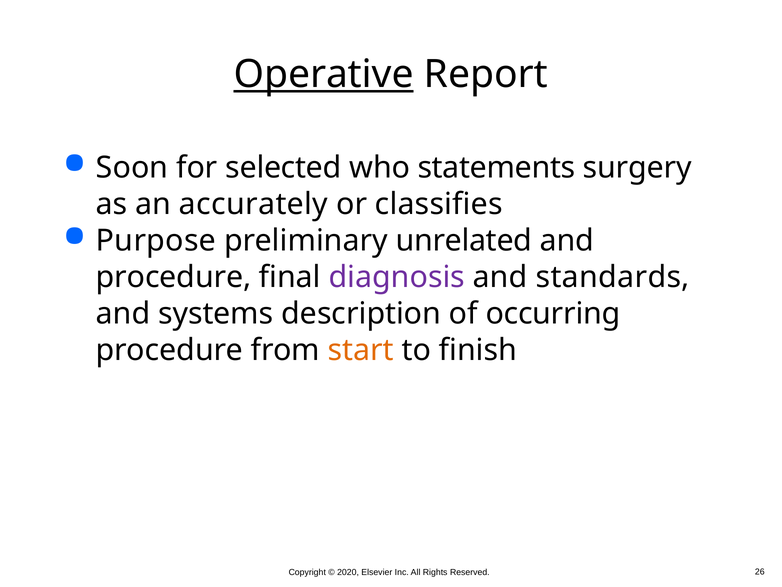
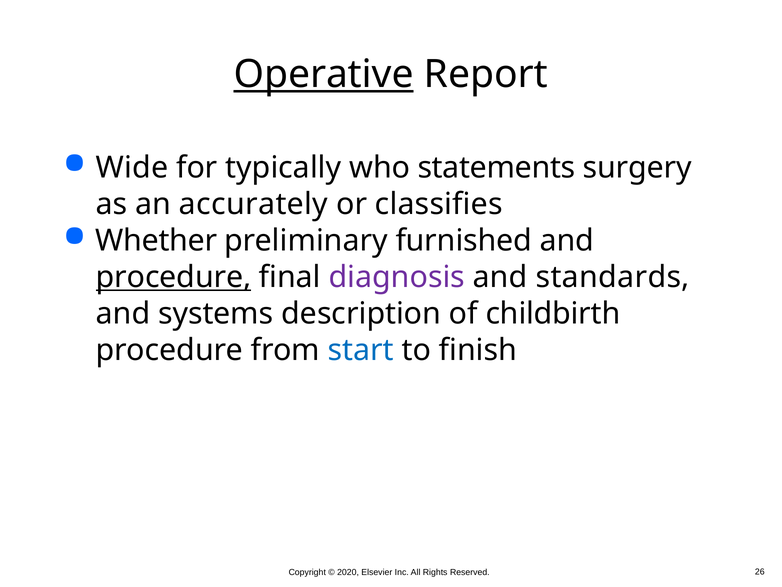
Soon: Soon -> Wide
selected: selected -> typically
Purpose: Purpose -> Whether
unrelated: unrelated -> furnished
procedure at (174, 277) underline: none -> present
occurring: occurring -> childbirth
start colour: orange -> blue
